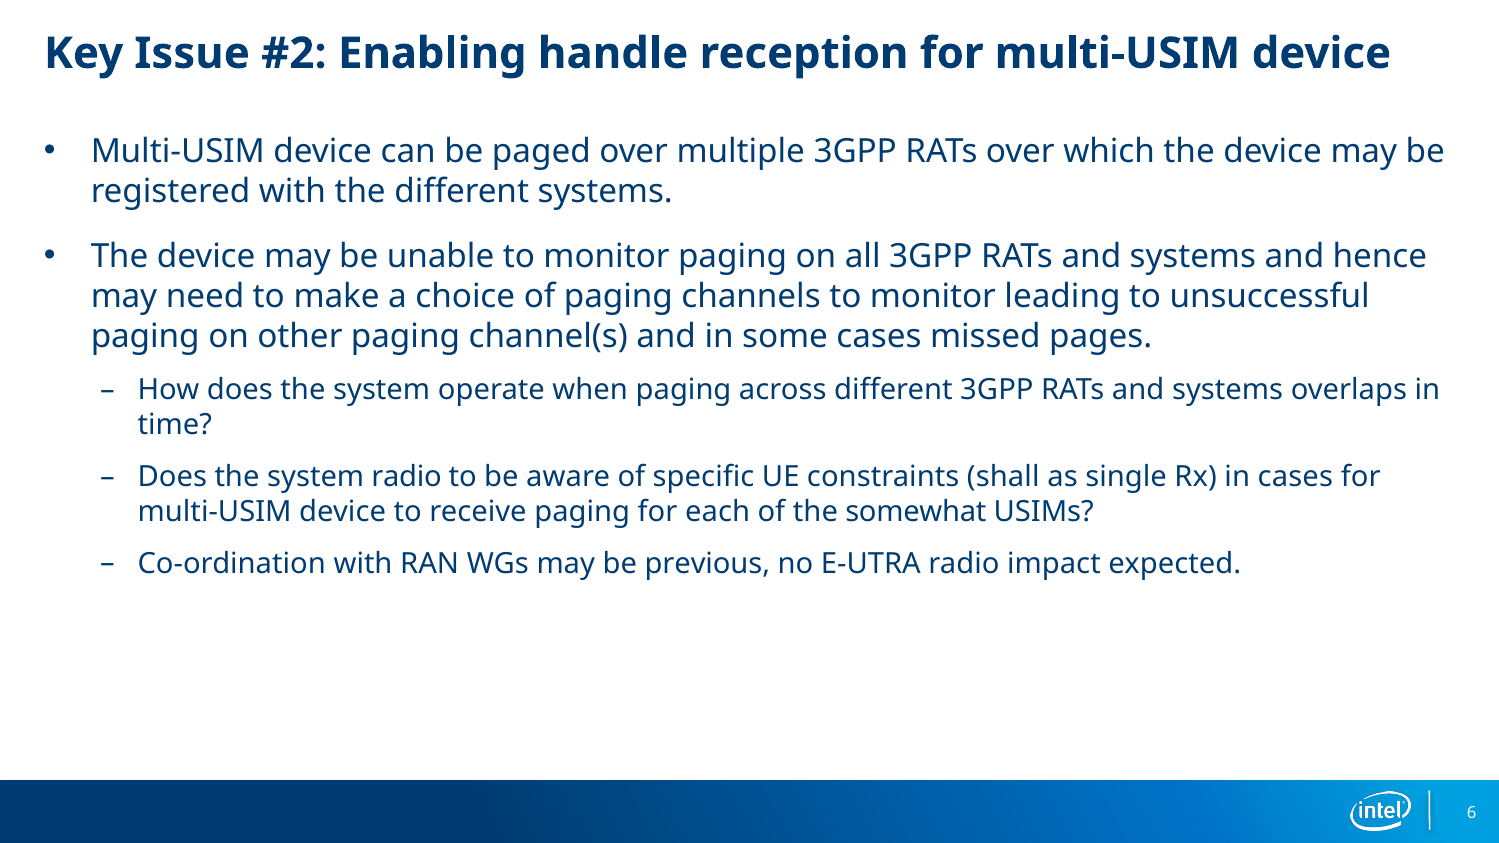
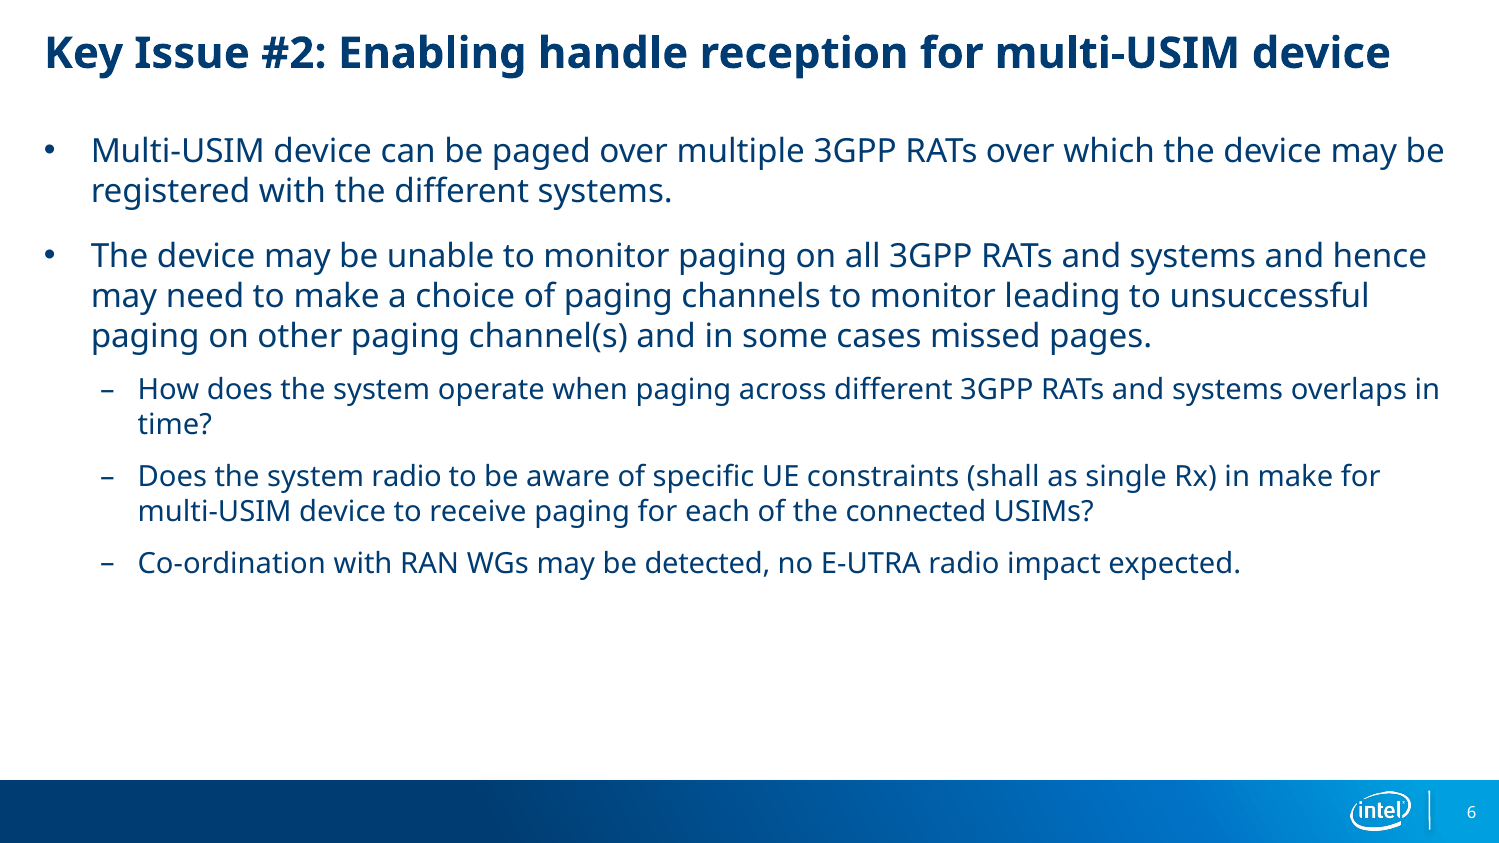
in cases: cases -> make
somewhat: somewhat -> connected
previous: previous -> detected
